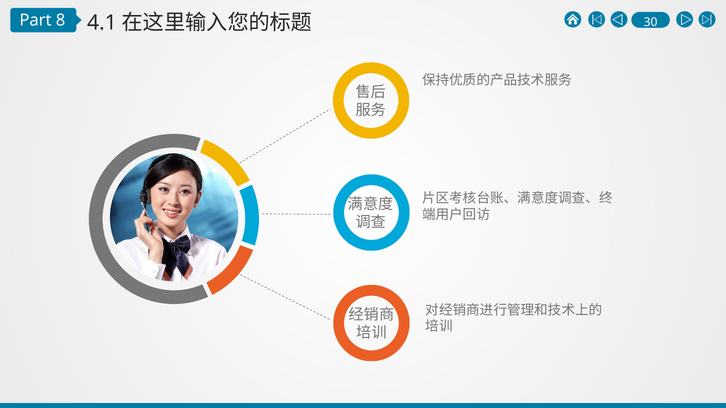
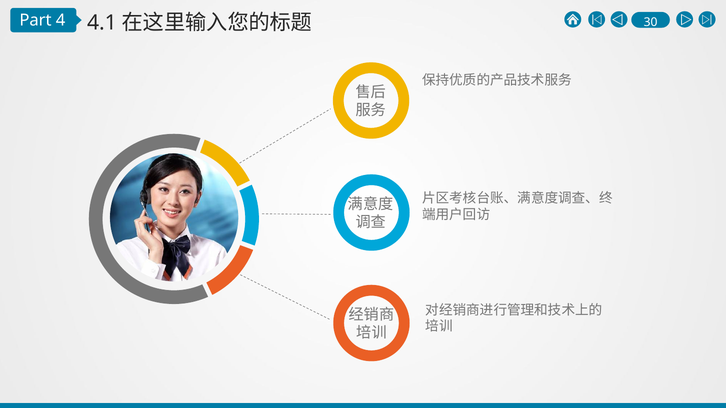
8: 8 -> 4
